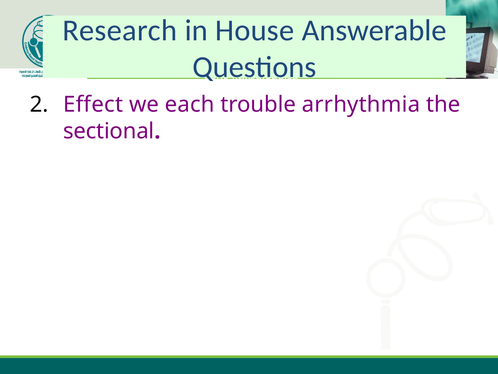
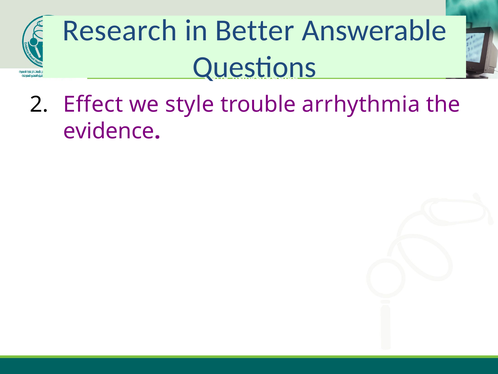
House: House -> Better
each: each -> style
sectional: sectional -> evidence
